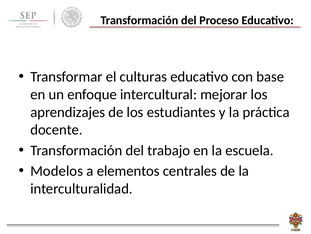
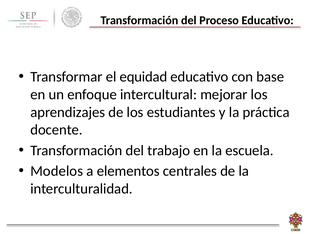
culturas: culturas -> equidad
